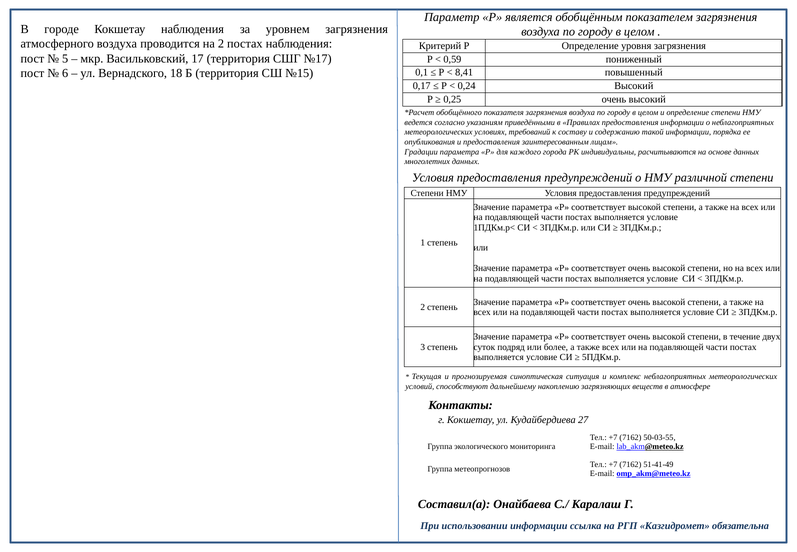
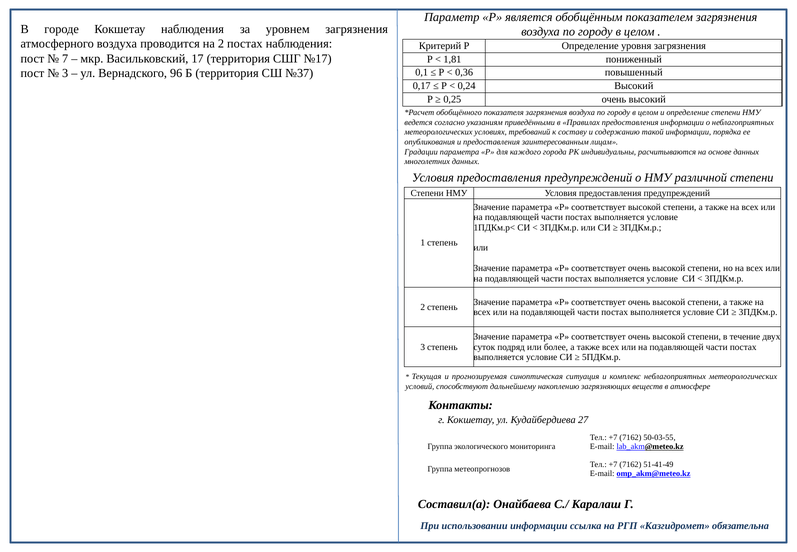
5: 5 -> 7
0,59: 0,59 -> 1,81
6 at (65, 73): 6 -> 3
18: 18 -> 96
№15: №15 -> №37
8,41: 8,41 -> 0,36
